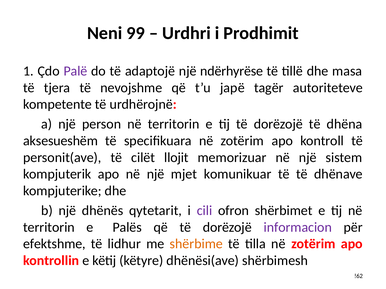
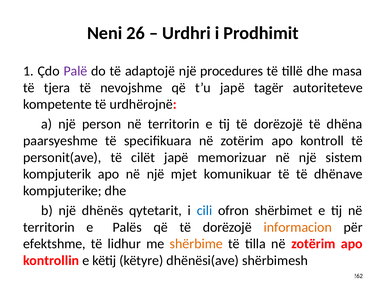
99: 99 -> 26
ndërhyrëse: ndërhyrëse -> procedures
aksesueshëm: aksesueshëm -> paarsyeshme
cilët llojit: llojit -> japë
cili colour: purple -> blue
informacion colour: purple -> orange
